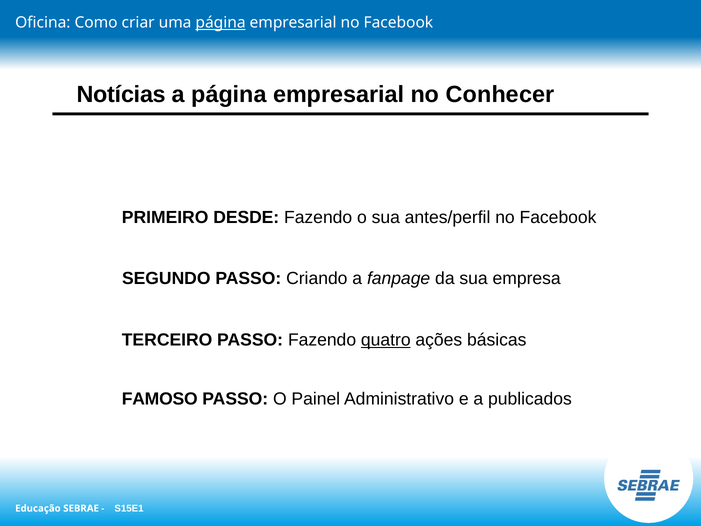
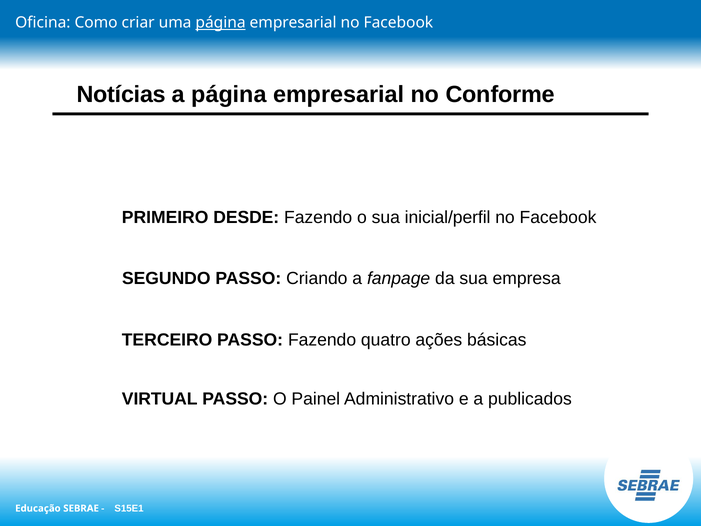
Conhecer: Conhecer -> Conforme
antes/perfil: antes/perfil -> inicial/perfil
quatro underline: present -> none
FAMOSO: FAMOSO -> VIRTUAL
